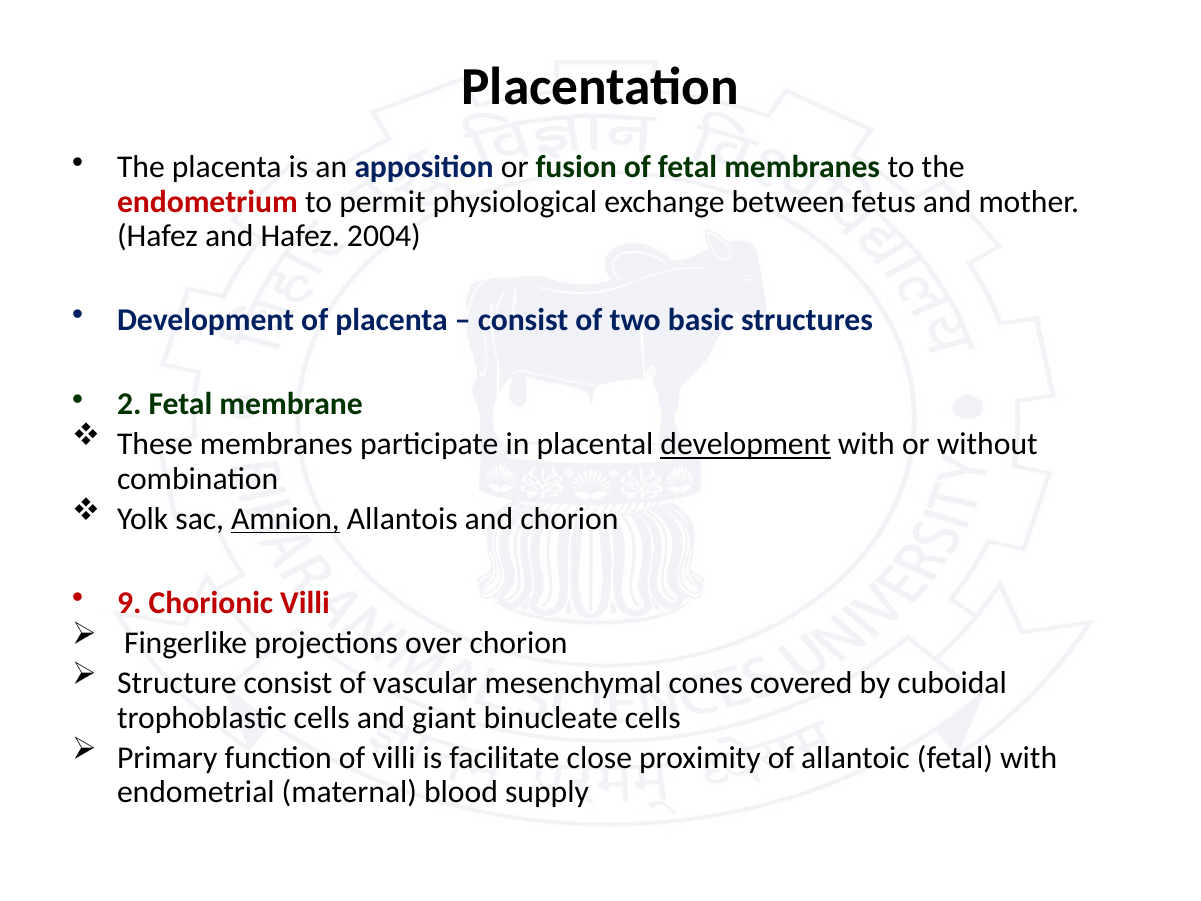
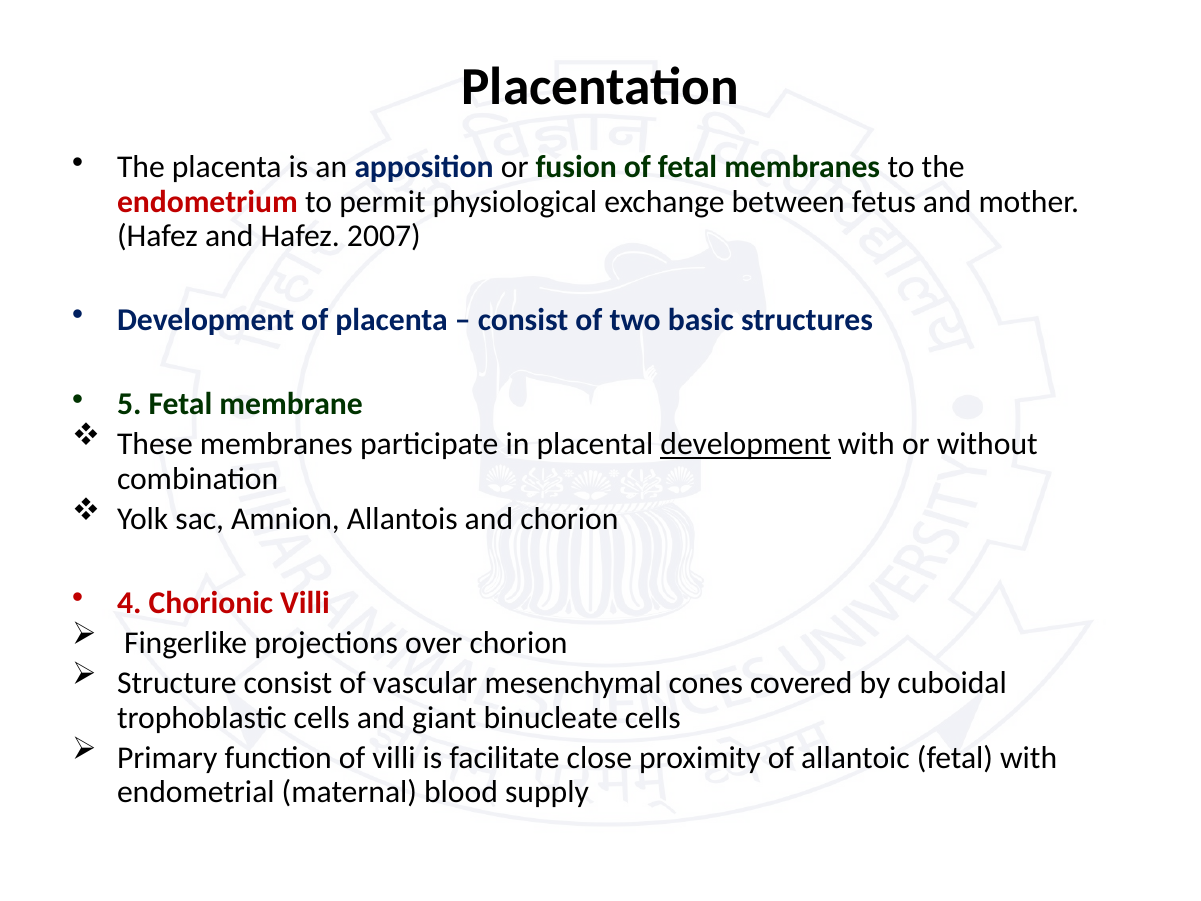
2004: 2004 -> 2007
2: 2 -> 5
Amnion underline: present -> none
9: 9 -> 4
